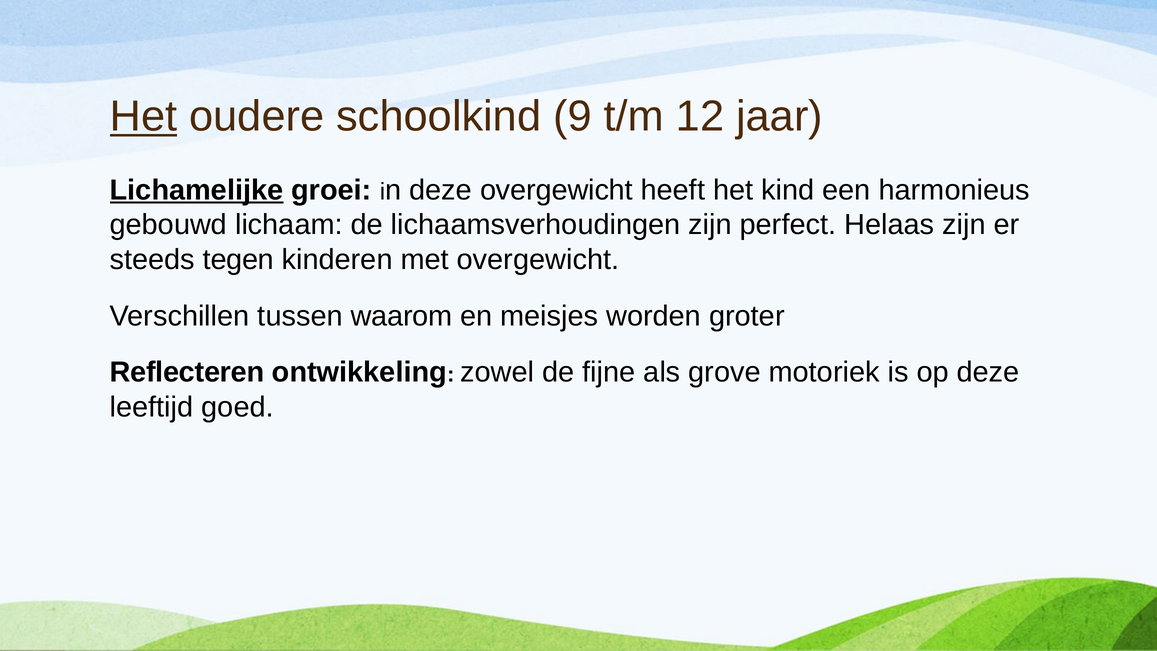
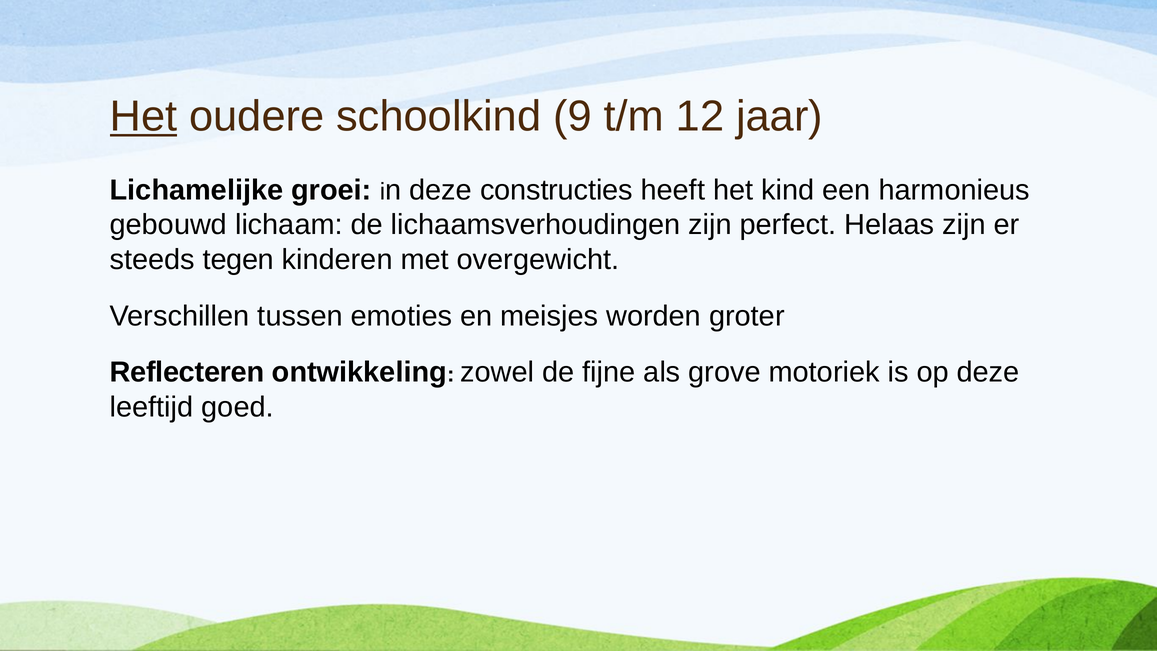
Lichamelijke underline: present -> none
deze overgewicht: overgewicht -> constructies
waarom: waarom -> emoties
